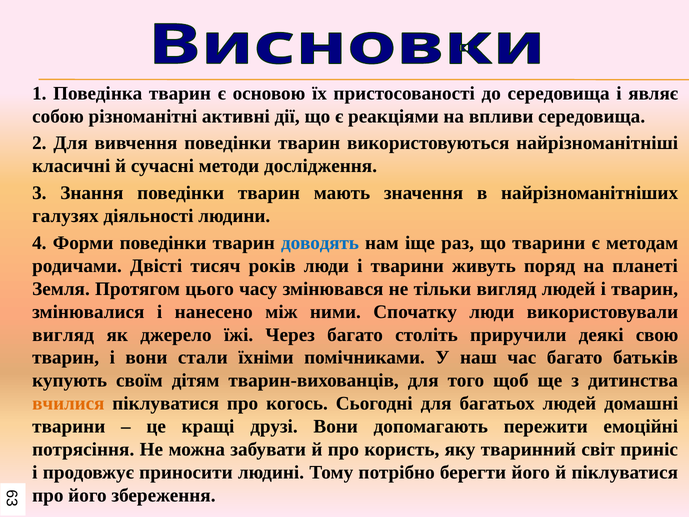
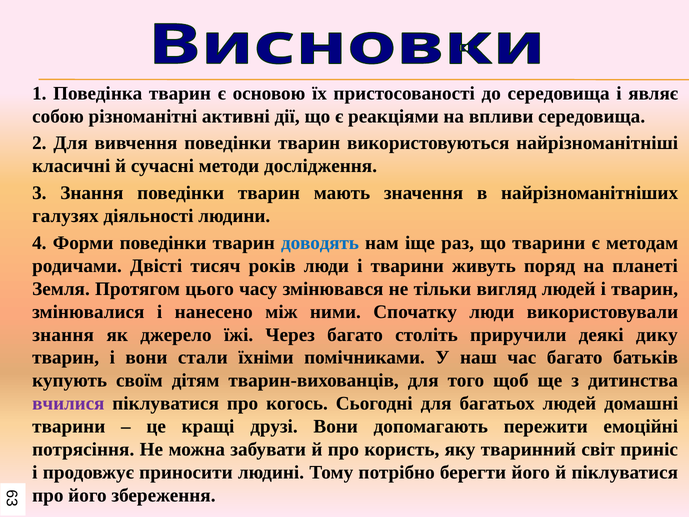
вигляд at (63, 335): вигляд -> знання
свою: свою -> дику
вчилися colour: orange -> purple
